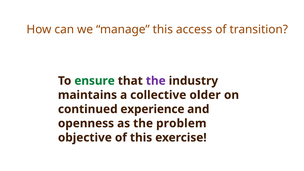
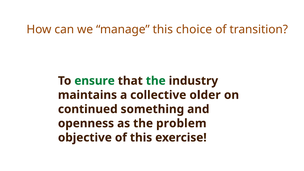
access: access -> choice
the at (156, 81) colour: purple -> green
experience: experience -> something
